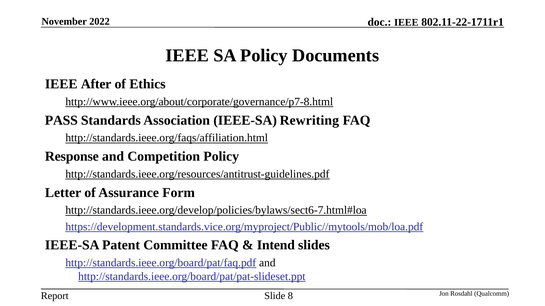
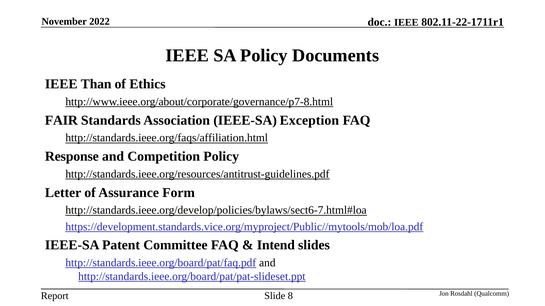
After: After -> Than
PASS: PASS -> FAIR
Rewriting: Rewriting -> Exception
